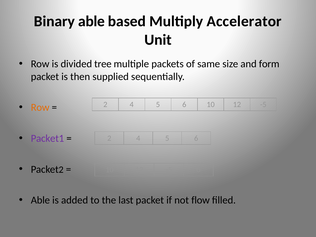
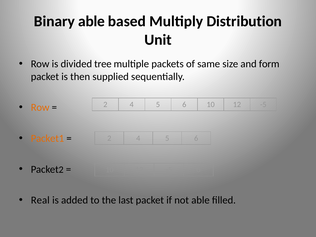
Accelerator: Accelerator -> Distribution
Packet1 colour: purple -> orange
Able at (40, 200): Able -> Real
not flow: flow -> able
